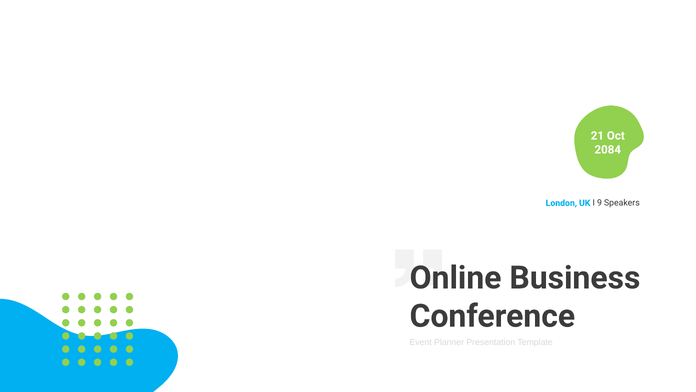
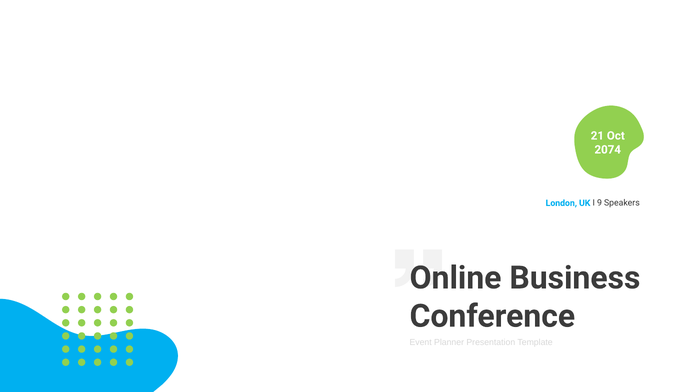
2084: 2084 -> 2074
